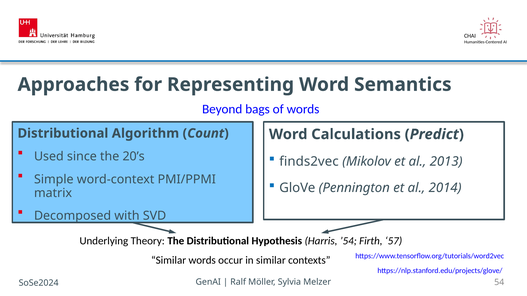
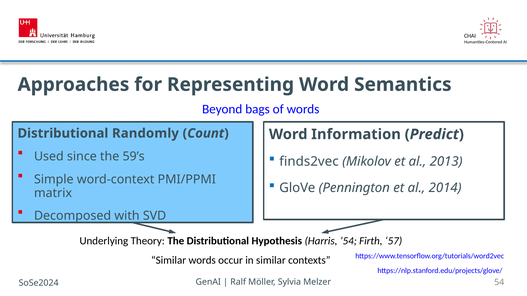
Algorithm: Algorithm -> Randomly
Calculations: Calculations -> Information
20’s: 20’s -> 59’s
